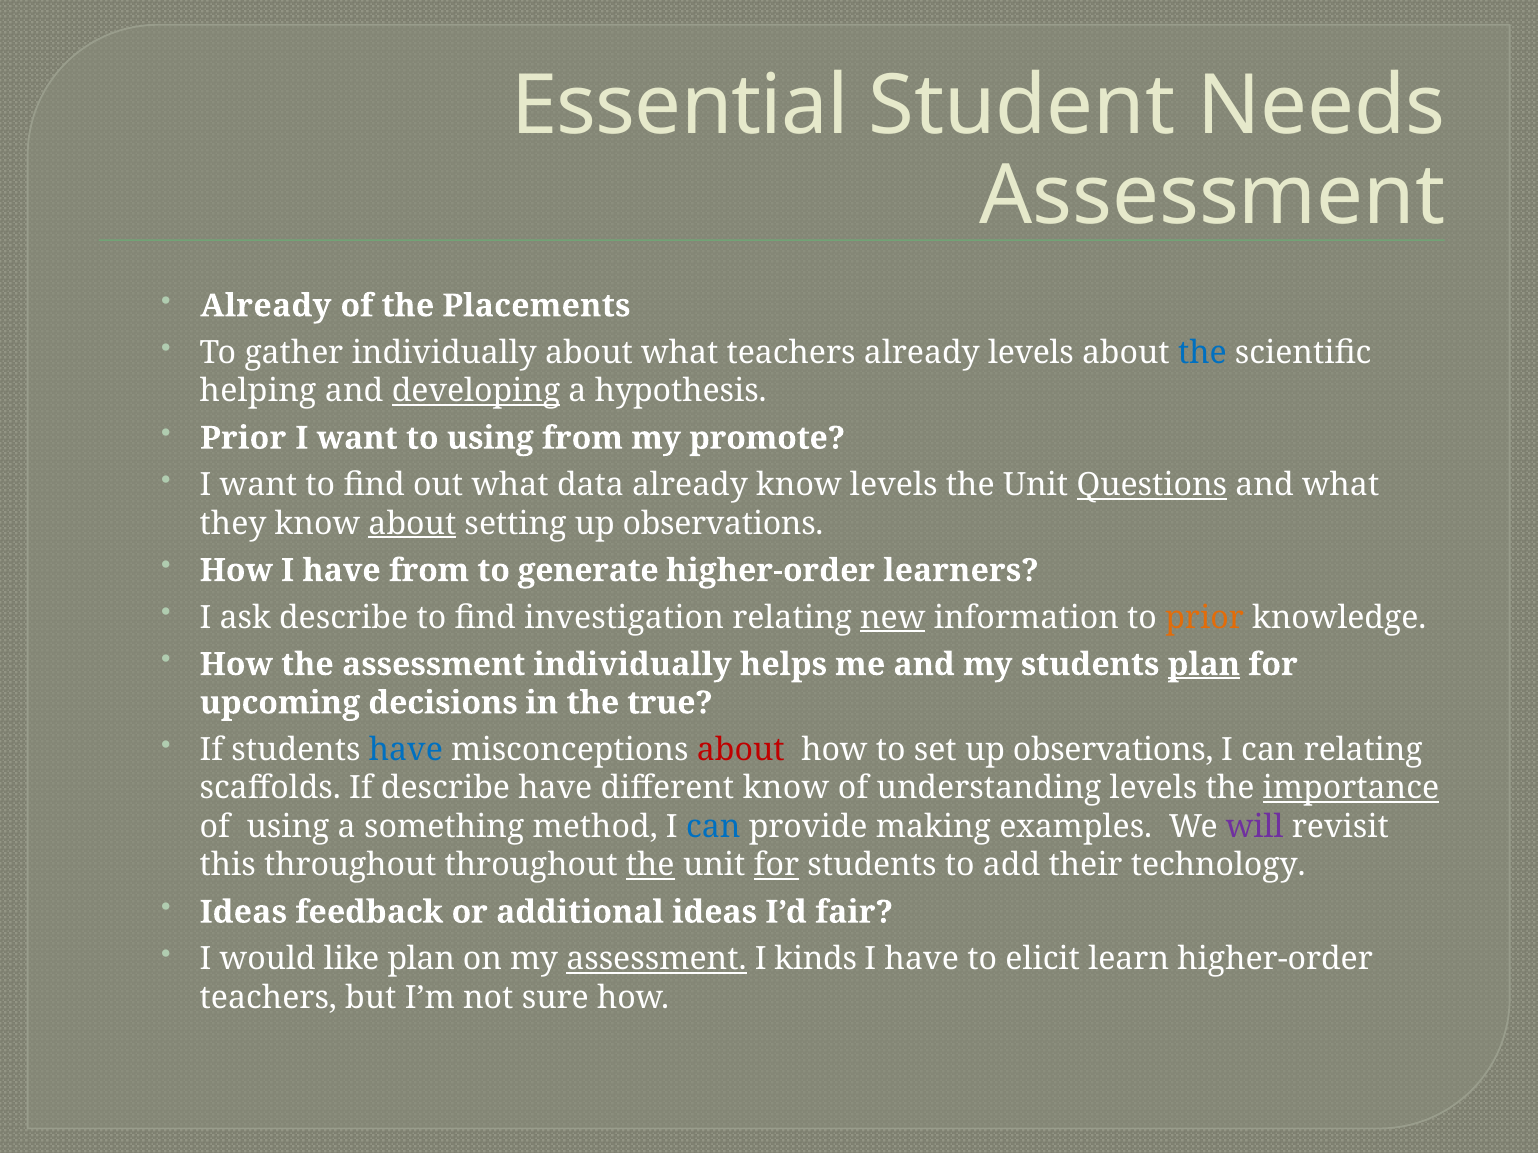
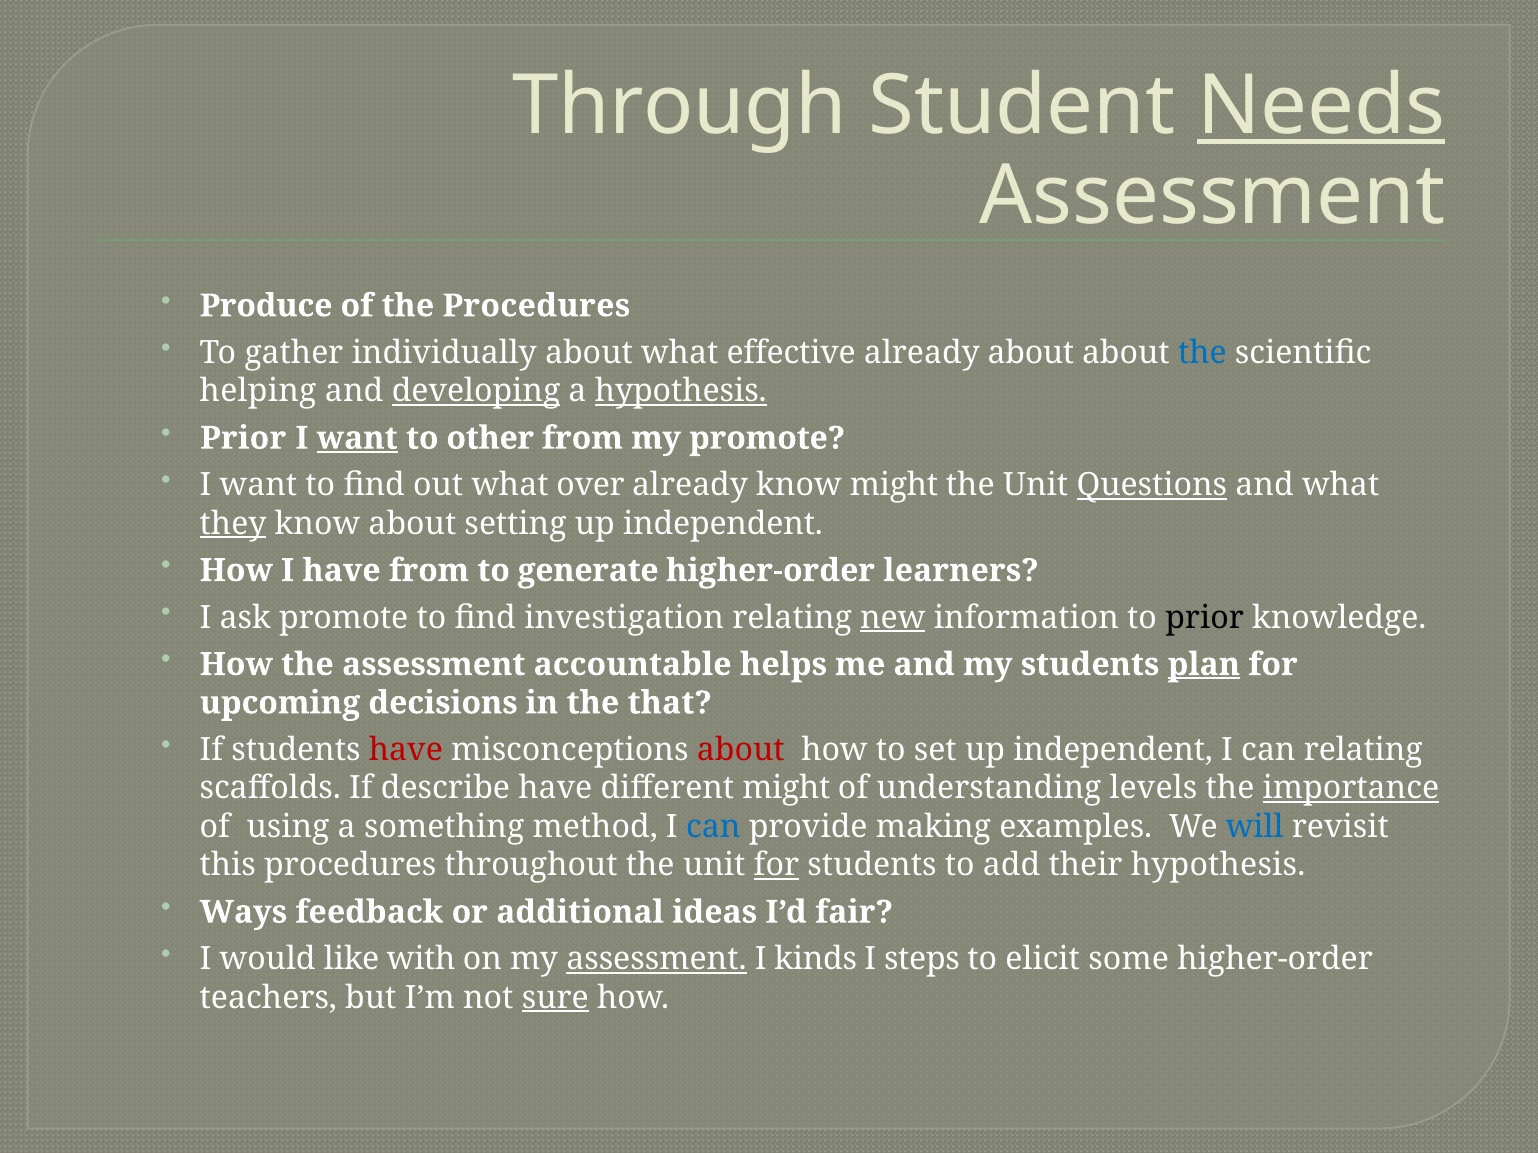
Essential: Essential -> Through
Needs underline: none -> present
Already at (266, 306): Already -> Produce
the Placements: Placements -> Procedures
what teachers: teachers -> effective
already levels: levels -> about
hypothesis at (681, 391) underline: none -> present
want at (357, 438) underline: none -> present
to using: using -> other
data: data -> over
know levels: levels -> might
they underline: none -> present
about at (412, 524) underline: present -> none
setting up observations: observations -> independent
ask describe: describe -> promote
prior at (1205, 618) colour: orange -> black
assessment individually: individually -> accountable
true: true -> that
have at (406, 750) colour: blue -> red
set up observations: observations -> independent
different know: know -> might
will colour: purple -> blue
this throughout: throughout -> procedures
the at (650, 866) underline: present -> none
their technology: technology -> hypothesis
Ideas at (243, 913): Ideas -> Ways
like plan: plan -> with
have at (922, 960): have -> steps
learn: learn -> some
sure underline: none -> present
